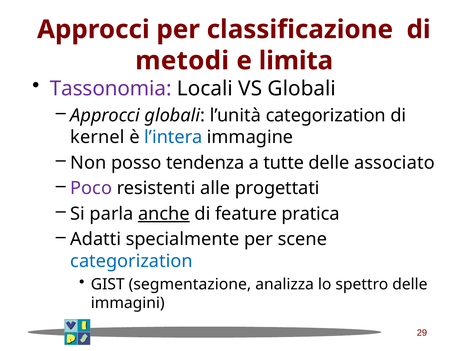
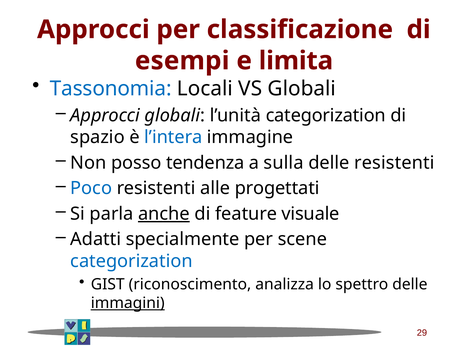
metodi: metodi -> esempi
Tassonomia colour: purple -> blue
kernel: kernel -> spazio
tutte: tutte -> sulla
delle associato: associato -> resistenti
Poco colour: purple -> blue
pratica: pratica -> visuale
segmentazione: segmentazione -> riconoscimento
immagini underline: none -> present
